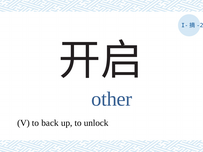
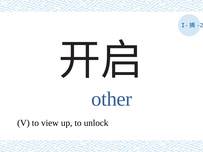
back: back -> view
